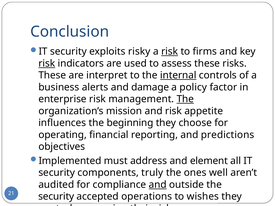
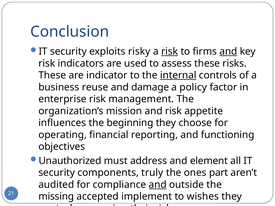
and at (228, 52) underline: none -> present
risk at (47, 63) underline: present -> none
interpret: interpret -> indicator
alerts: alerts -> reuse
The at (185, 99) underline: present -> none
predictions: predictions -> functioning
Implemented: Implemented -> Unauthorized
well: well -> part
security at (56, 197): security -> missing
operations: operations -> implement
